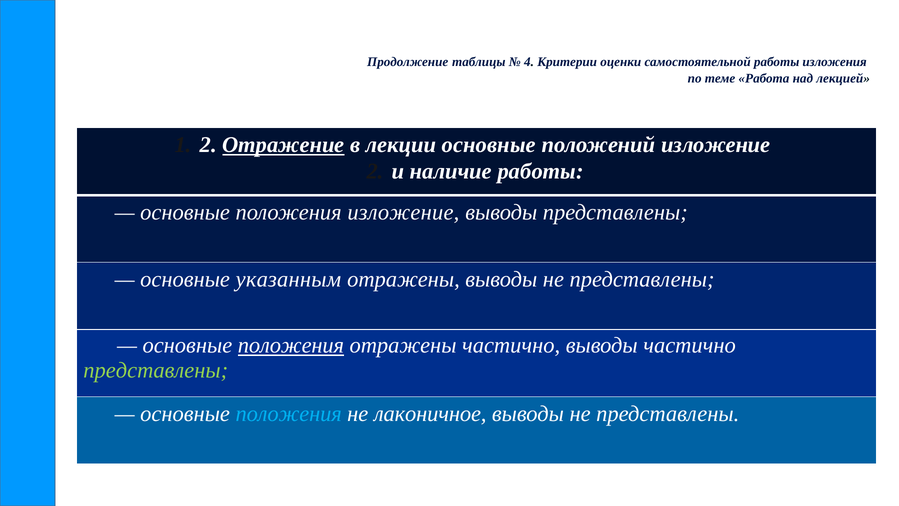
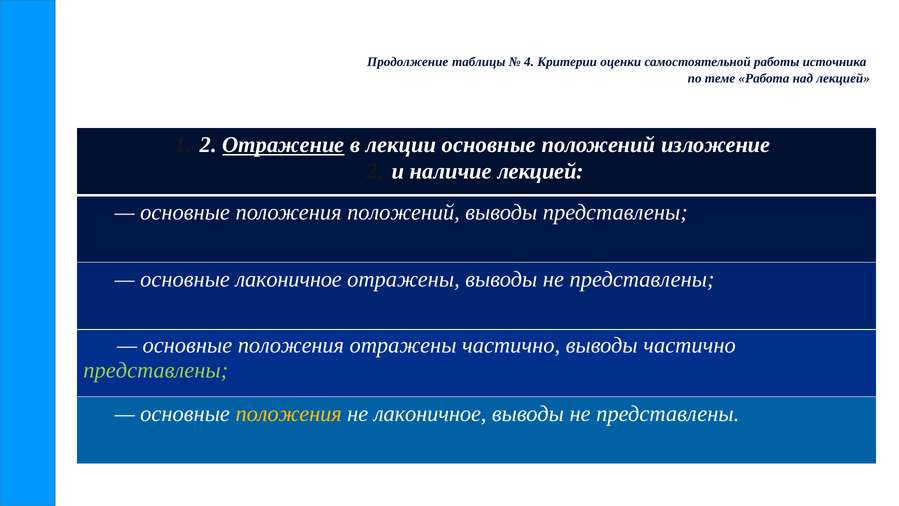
изложения: изложения -> источника
наличие работы: работы -> лекцией
положения изложение: изложение -> положений
основные указанным: указанным -> лаконичное
положения at (291, 345) underline: present -> none
положения at (289, 414) colour: light blue -> yellow
